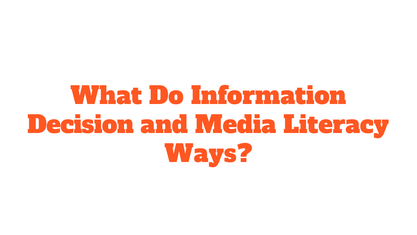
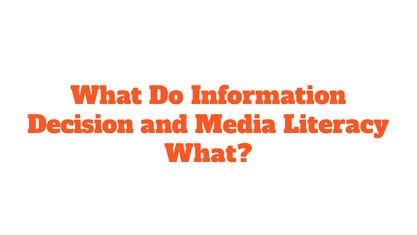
Ways at (208, 154): Ways -> What
